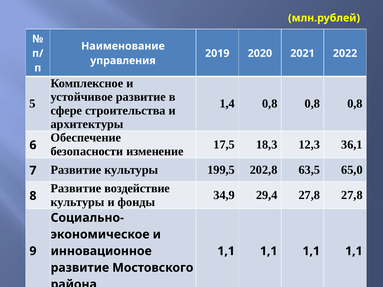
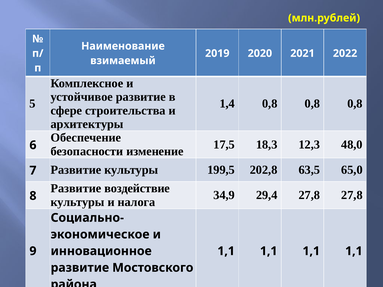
управления: управления -> взимаемый
36,1: 36,1 -> 48,0
фонды: фонды -> налога
